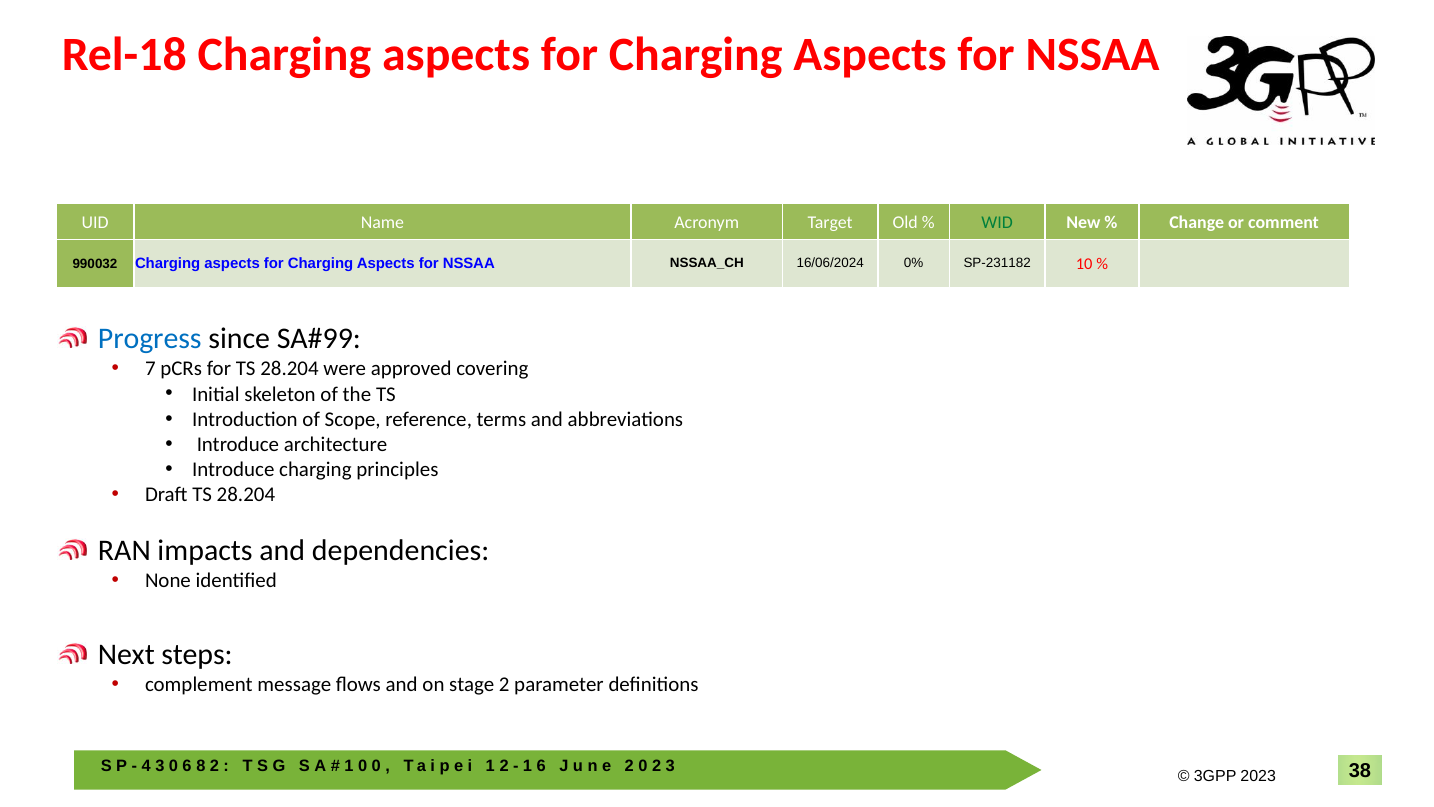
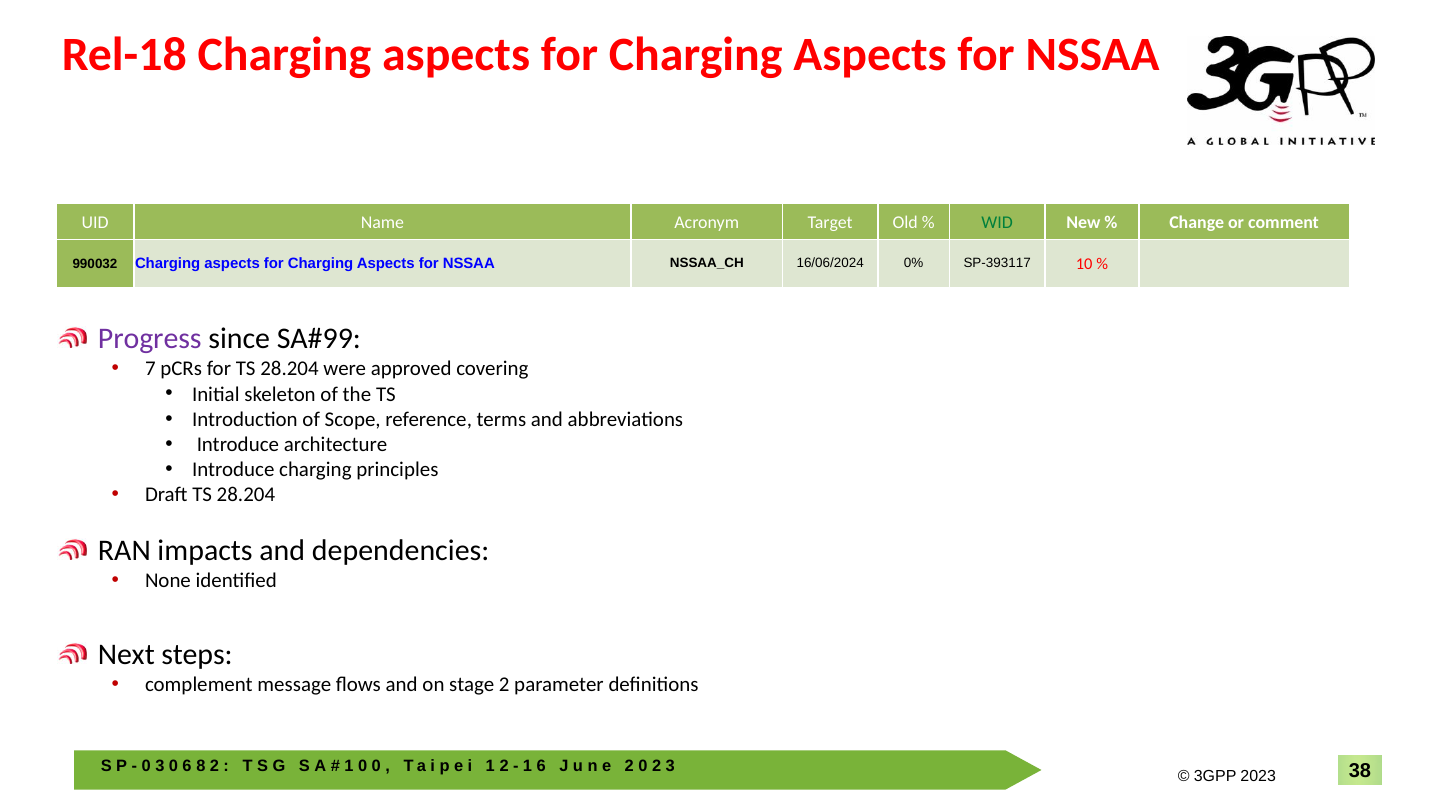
SP-231182: SP-231182 -> SP-393117
Progress colour: blue -> purple
4 at (146, 766): 4 -> 0
